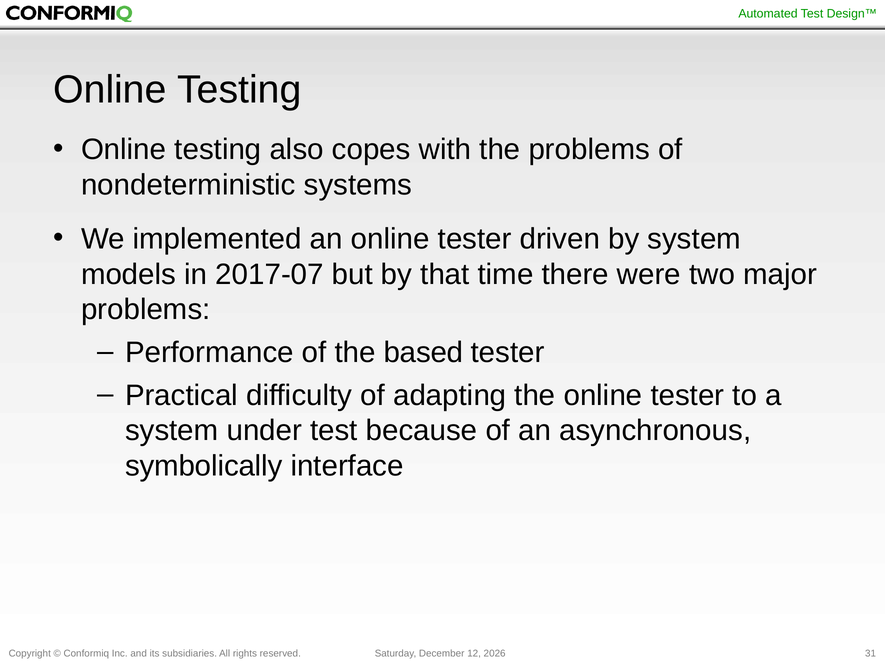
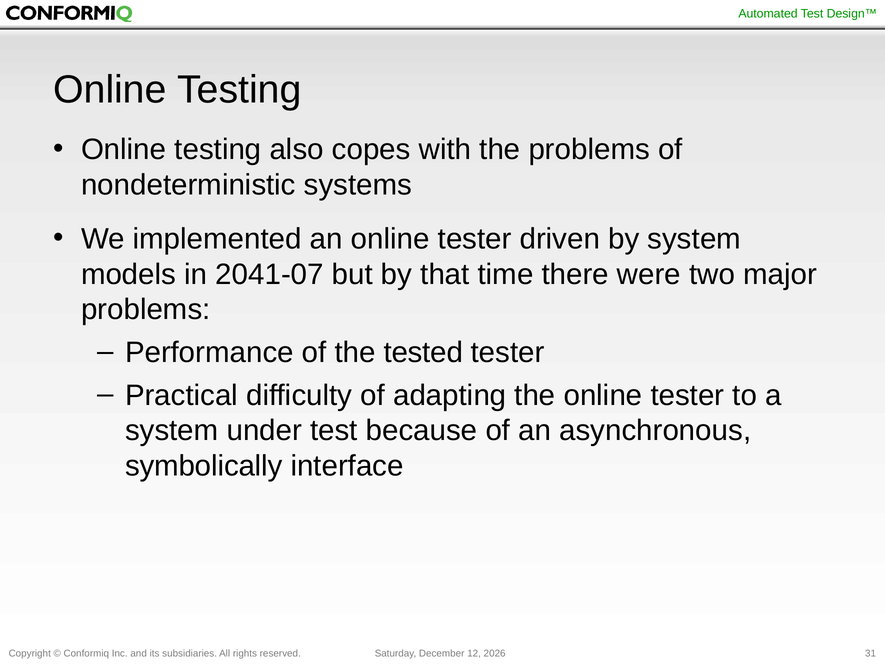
2017-07: 2017-07 -> 2041-07
based: based -> tested
